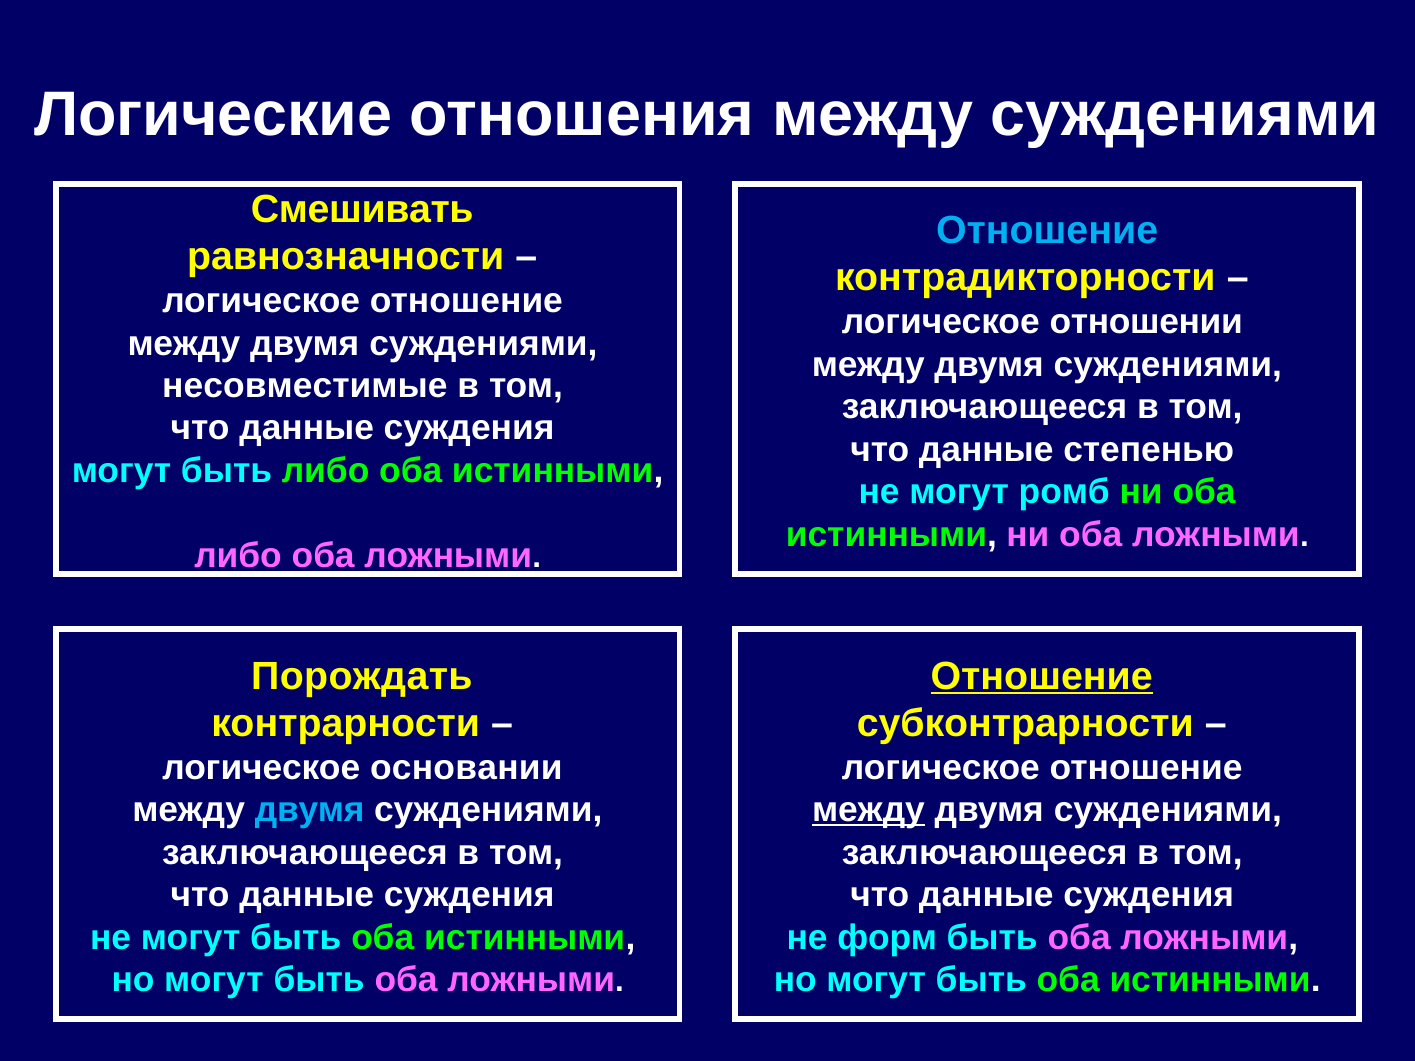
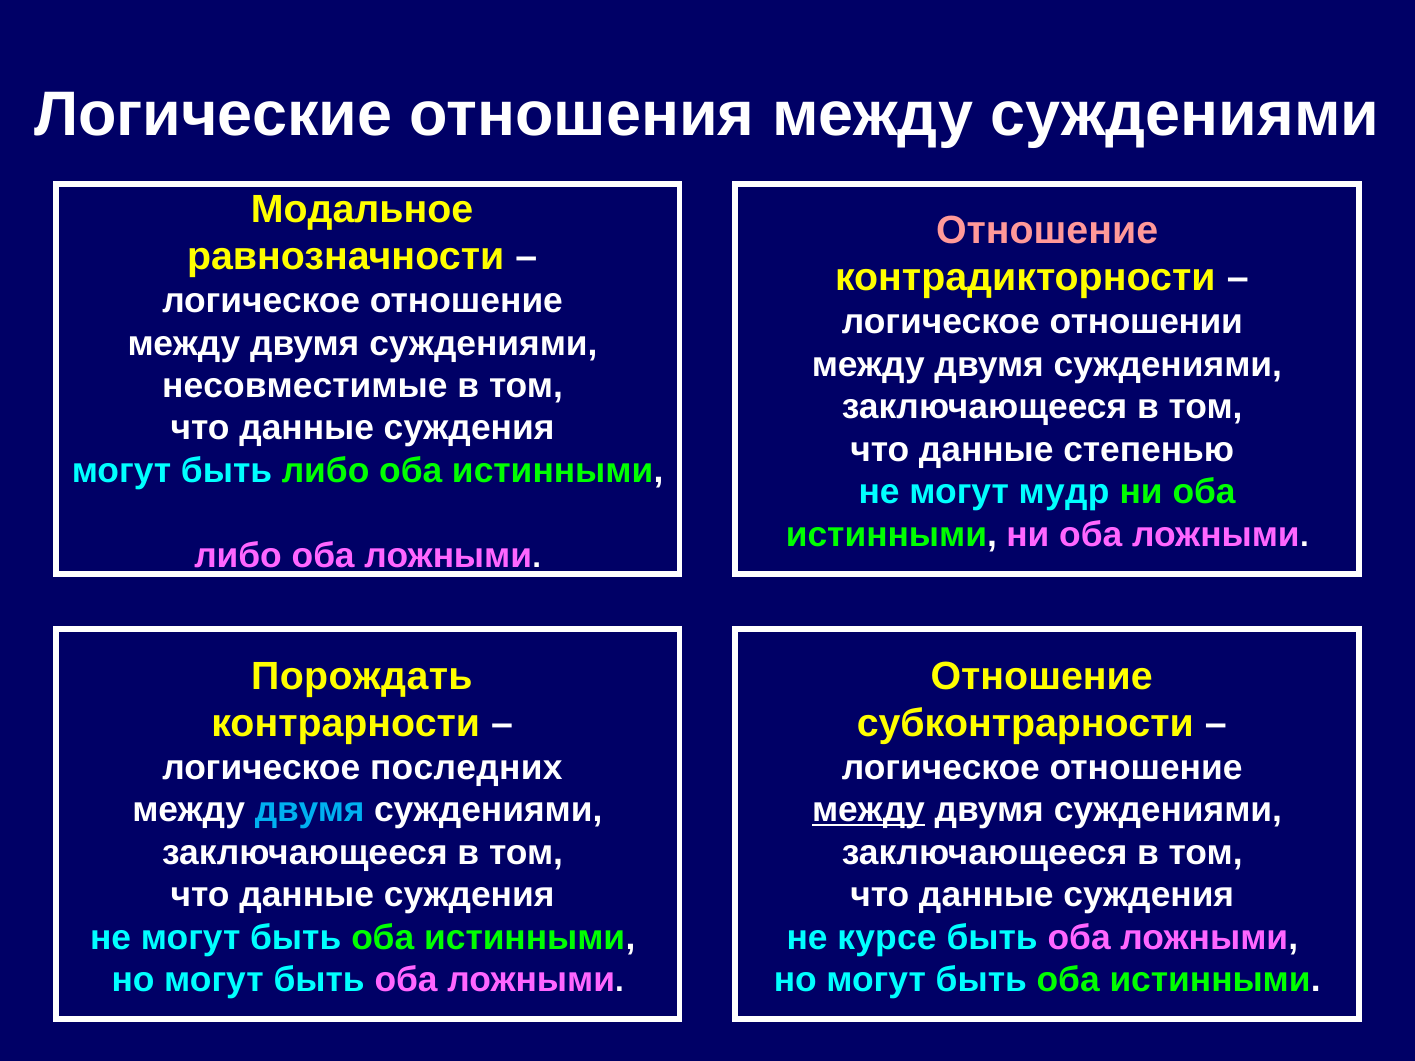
Смешивать: Смешивать -> Модальное
Отношение at (1047, 231) colour: light blue -> pink
ромб: ромб -> мудр
Отношение at (1042, 676) underline: present -> none
основании: основании -> последних
форм: форм -> курсе
